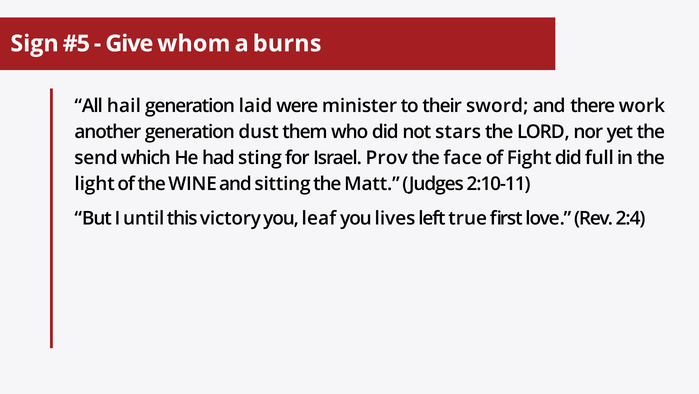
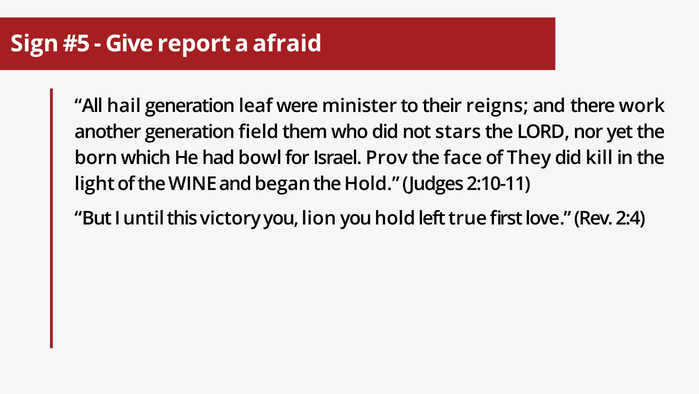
whom: whom -> report
burns: burns -> afraid
laid: laid -> leaf
sword: sword -> reigns
dust: dust -> field
send: send -> born
sting: sting -> bowl
Fight: Fight -> They
full: full -> kill
sitting: sitting -> began
the Matt: Matt -> Hold
leaf: leaf -> lion
you lives: lives -> hold
